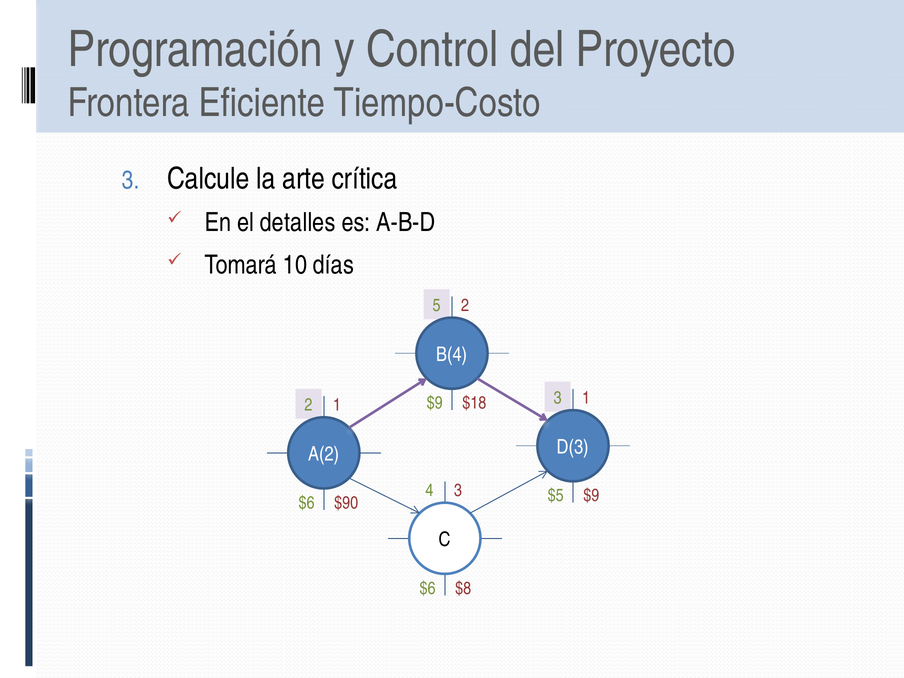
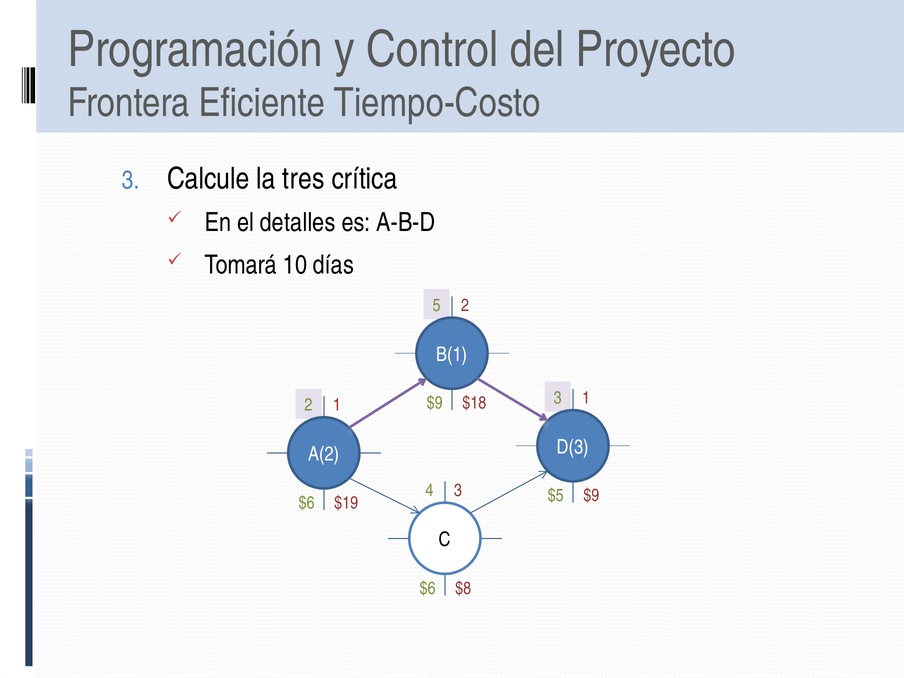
arte: arte -> tres
B(4: B(4 -> B(1
$90: $90 -> $19
